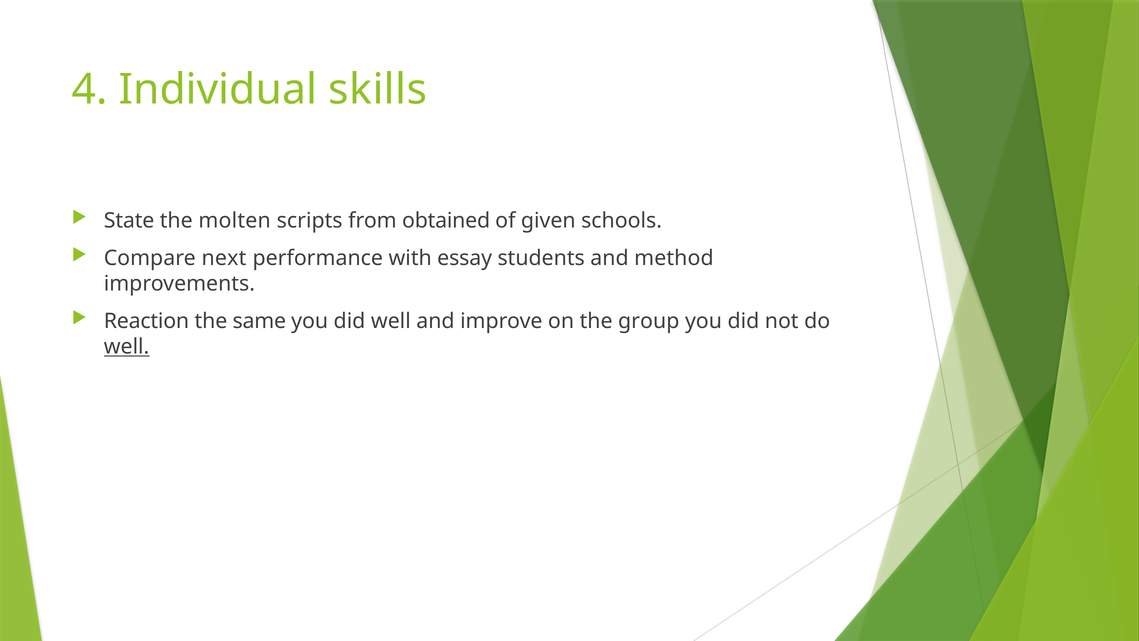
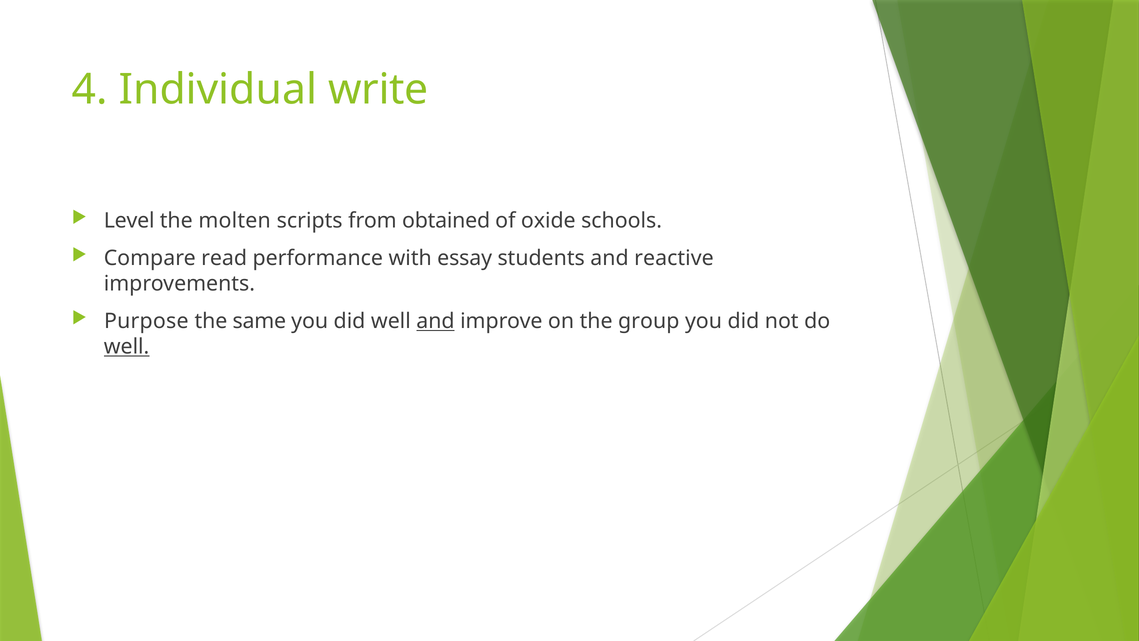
skills: skills -> write
State: State -> Level
given: given -> oxide
next: next -> read
method: method -> reactive
Reaction: Reaction -> Purpose
and at (435, 321) underline: none -> present
